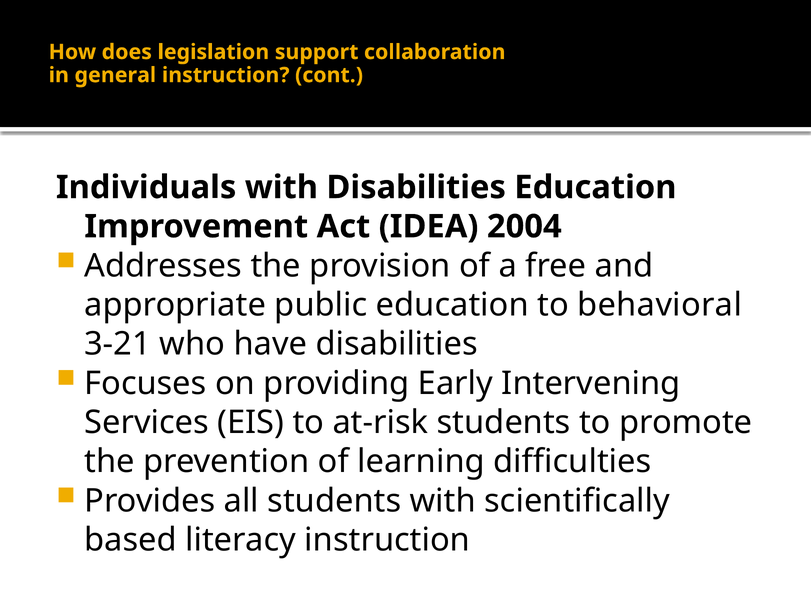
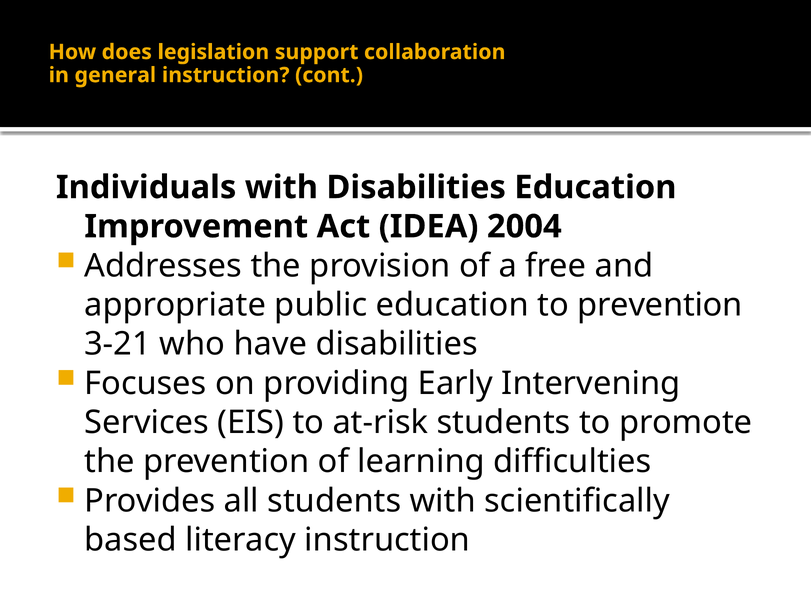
to behavioral: behavioral -> prevention
